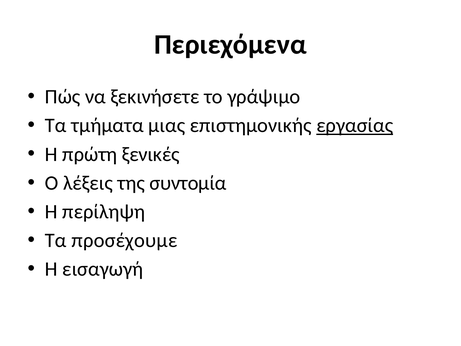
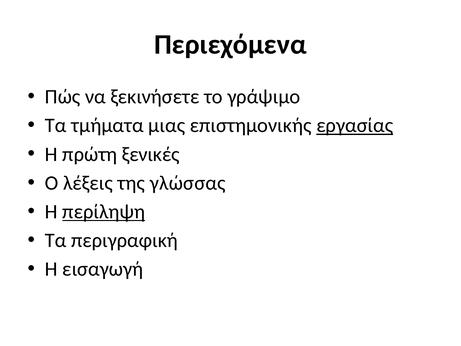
συντομία: συντομία -> γλώσσας
περίληψη underline: none -> present
προσέχουμε: προσέχουμε -> περιγραφική
